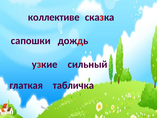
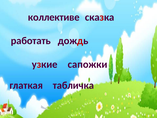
сапошки: сапошки -> работать
сильный: сильный -> сапожки
